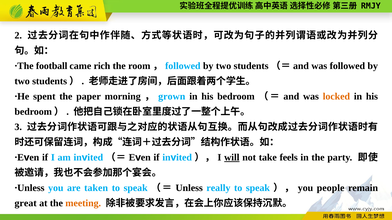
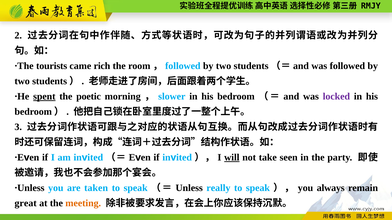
football: football -> tourists
spent underline: none -> present
paper: paper -> poetic
grown: grown -> slower
locked colour: orange -> purple
feels: feels -> seen
people: people -> always
